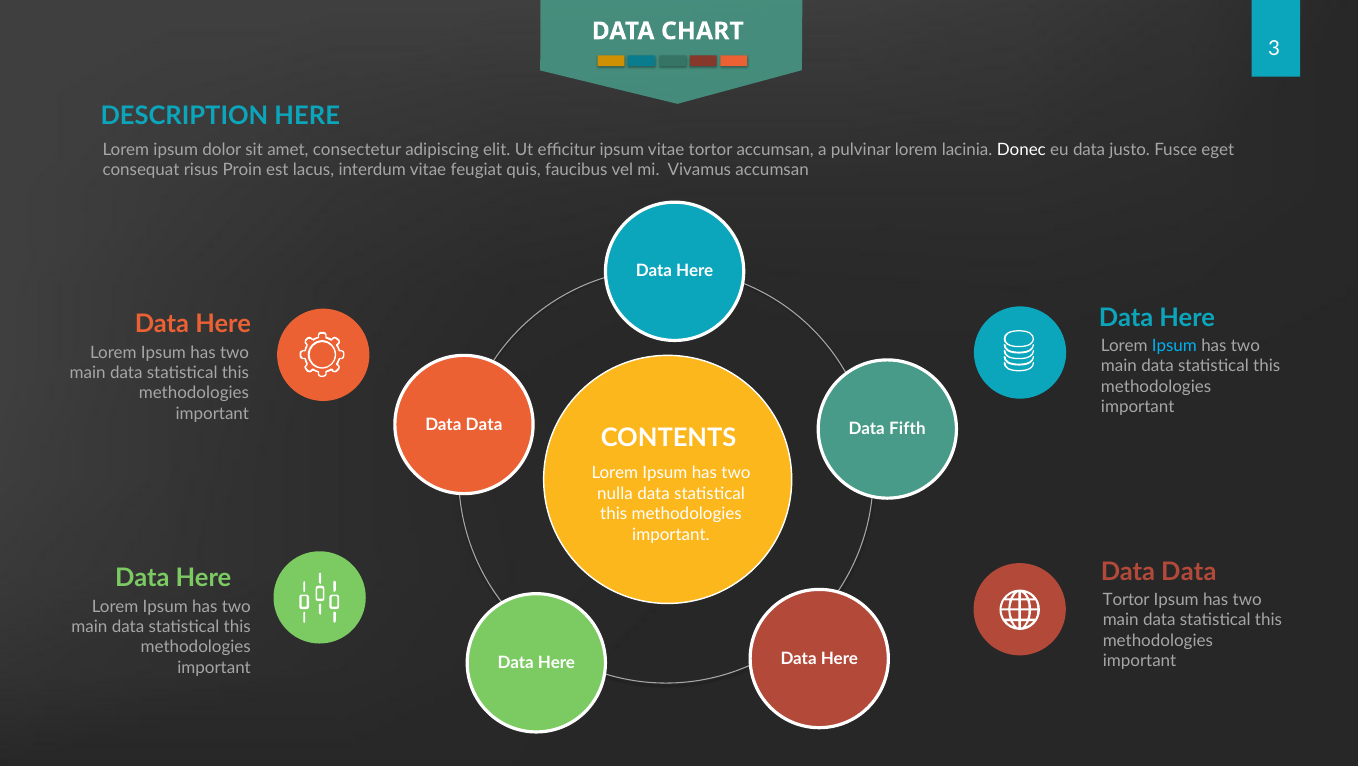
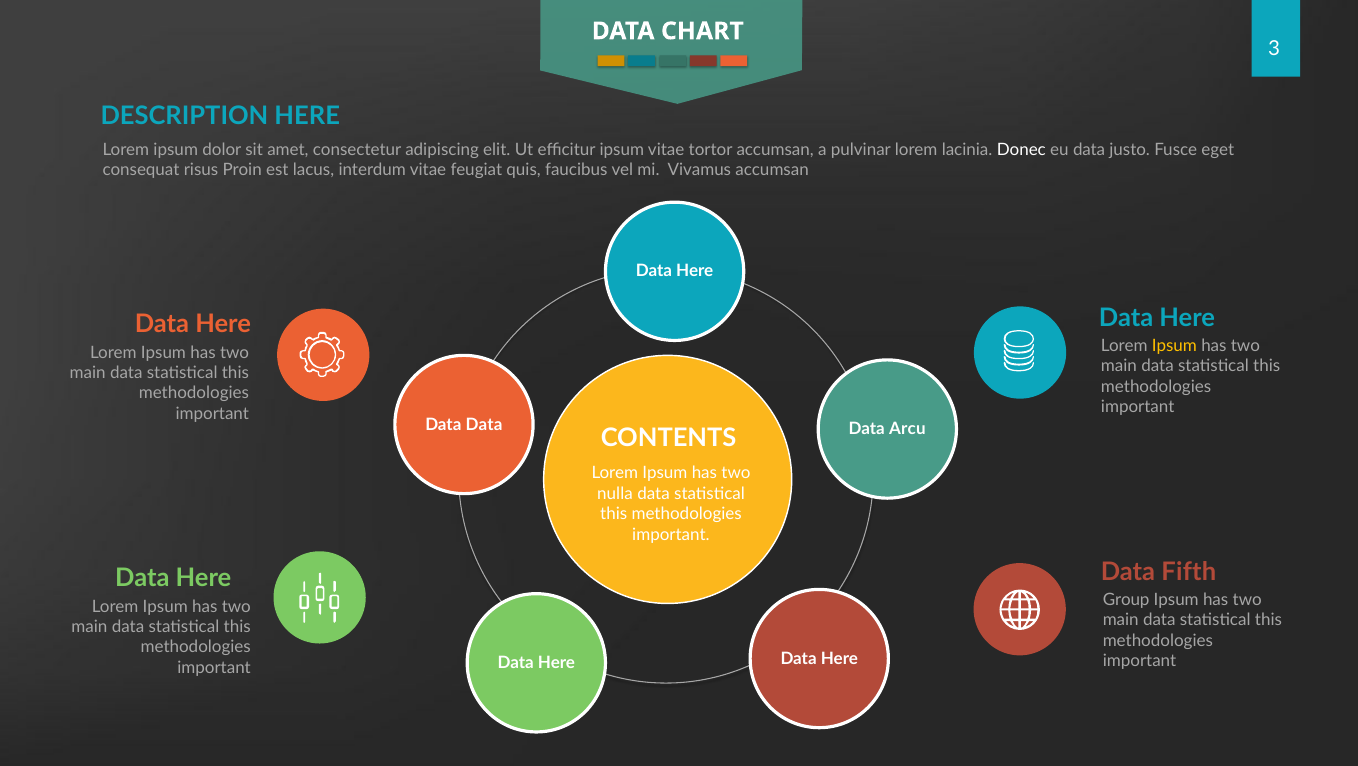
Ipsum at (1174, 346) colour: light blue -> yellow
Fifth: Fifth -> Arcu
Data at (1189, 572): Data -> Fifth
Tortor at (1126, 600): Tortor -> Group
